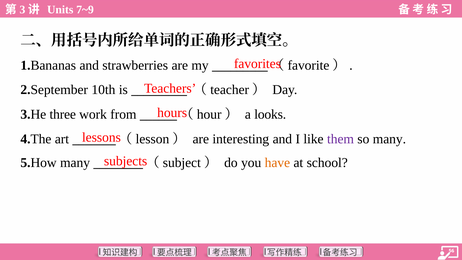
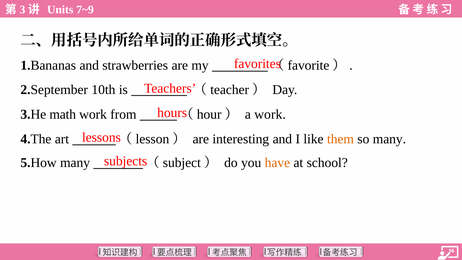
three: three -> math
a looks: looks -> work
them colour: purple -> orange
